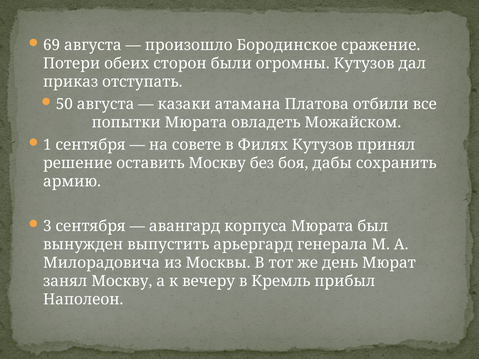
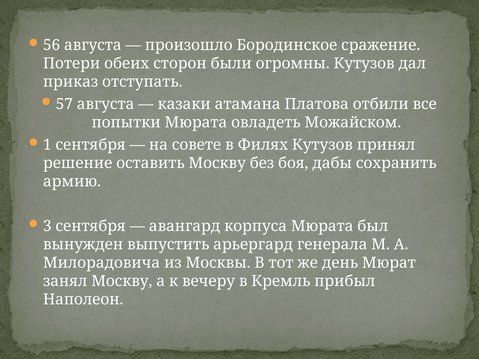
69: 69 -> 56
50: 50 -> 57
